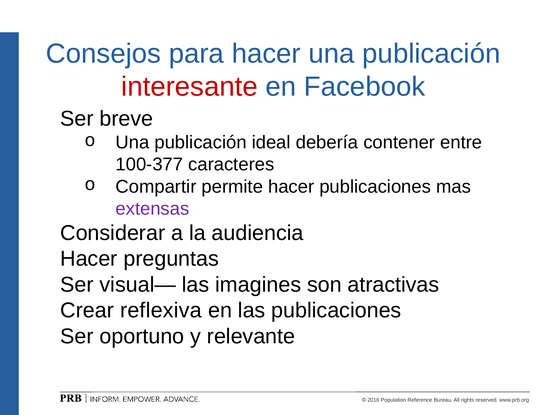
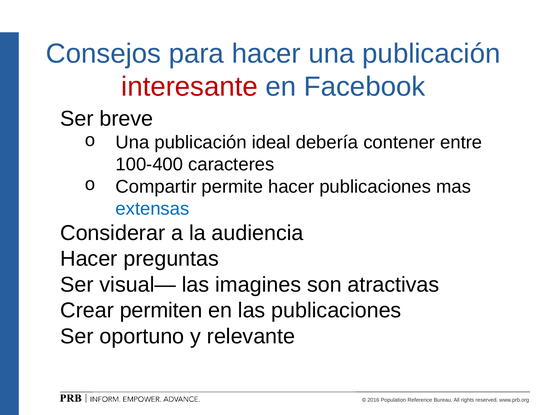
100-377: 100-377 -> 100-400
extensas colour: purple -> blue
reflexiva: reflexiva -> permiten
